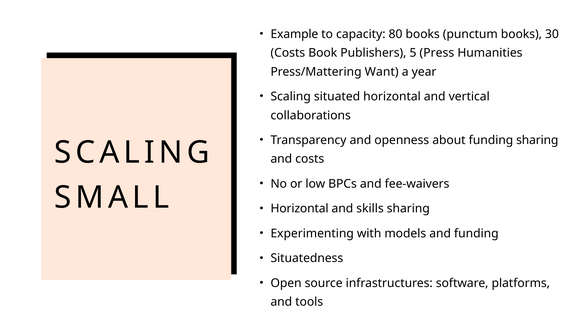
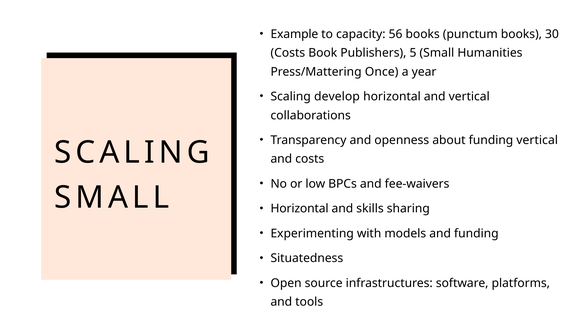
80: 80 -> 56
5 Press: Press -> Small
Want: Want -> Once
situated: situated -> develop
funding sharing: sharing -> vertical
